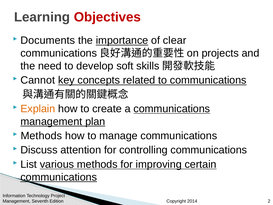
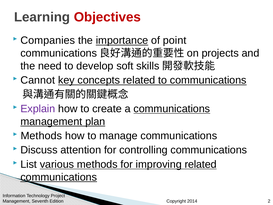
Documents: Documents -> Companies
clear: clear -> point
Explain colour: orange -> purple
improving certain: certain -> related
